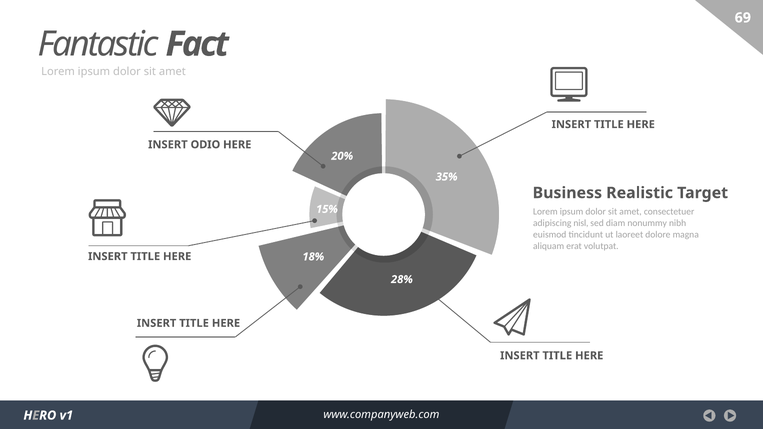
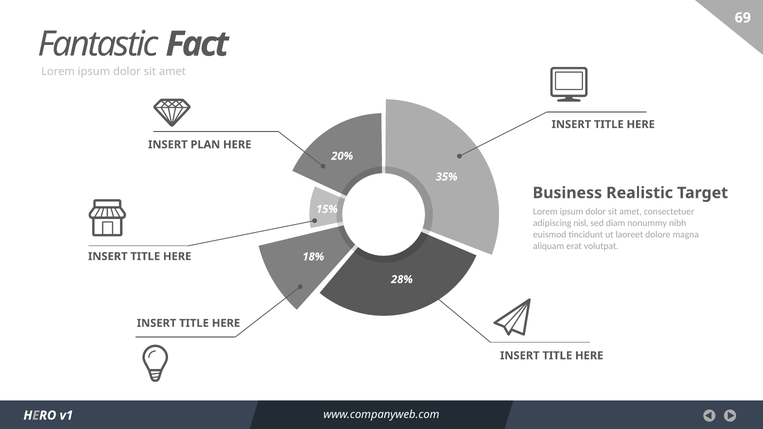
ODIO: ODIO -> PLAN
